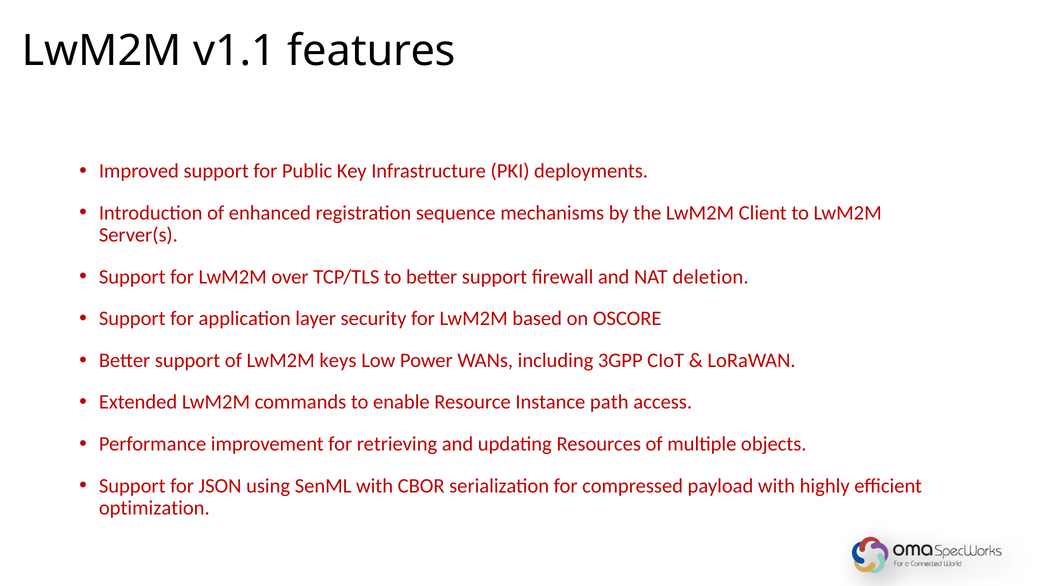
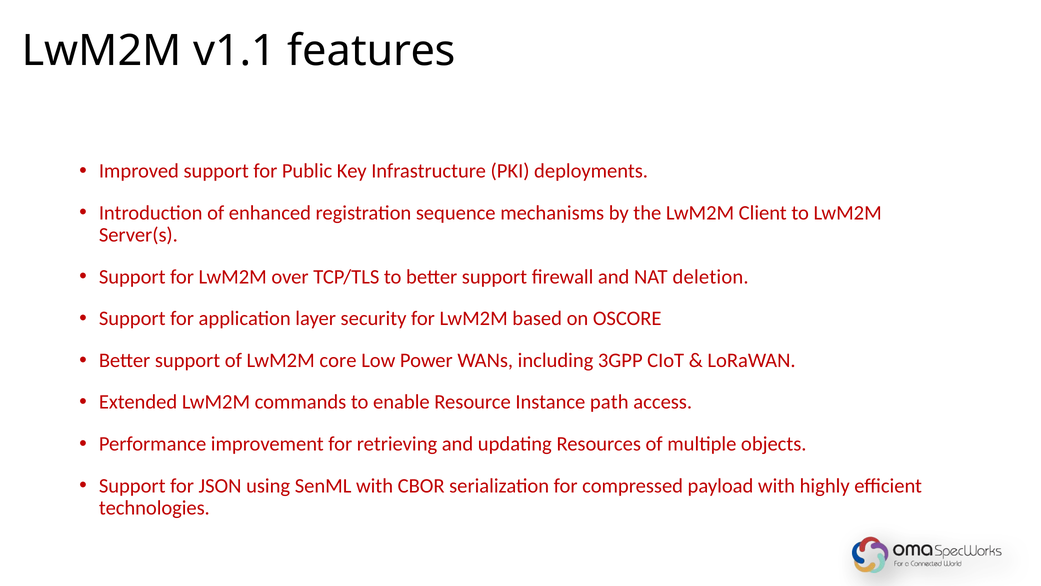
keys: keys -> core
optimization: optimization -> technologies
